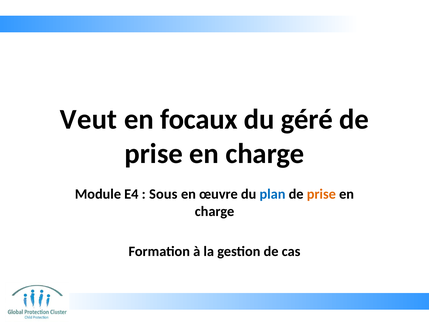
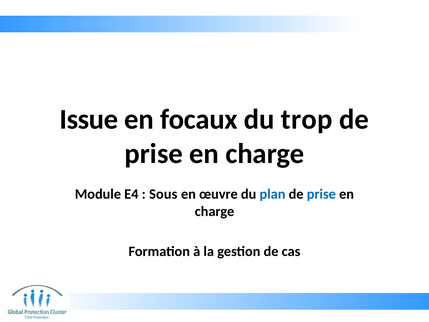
Veut: Veut -> Issue
géré: géré -> trop
prise at (321, 194) colour: orange -> blue
